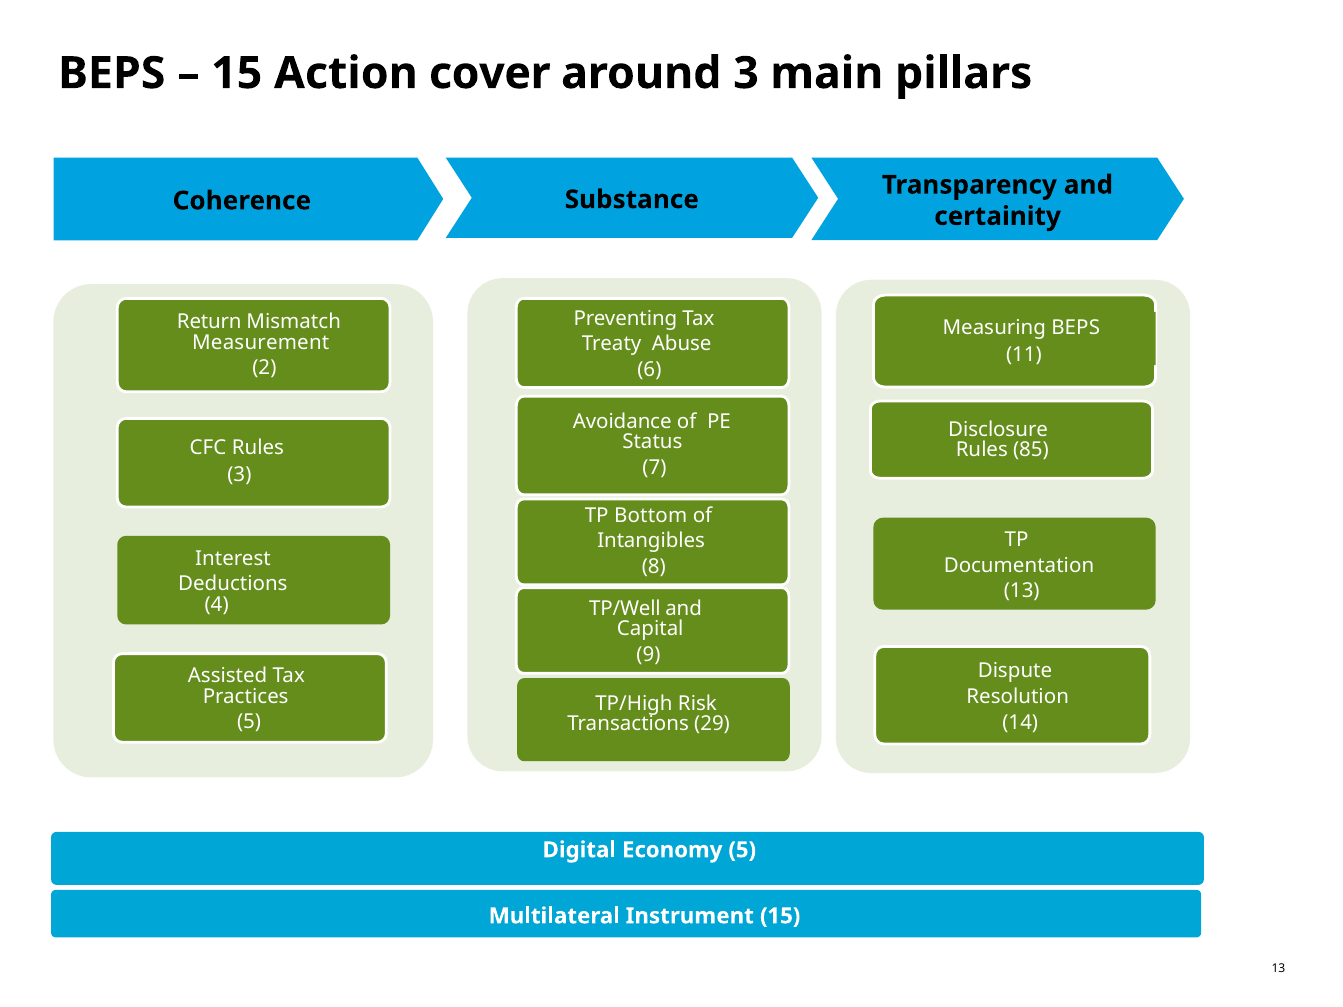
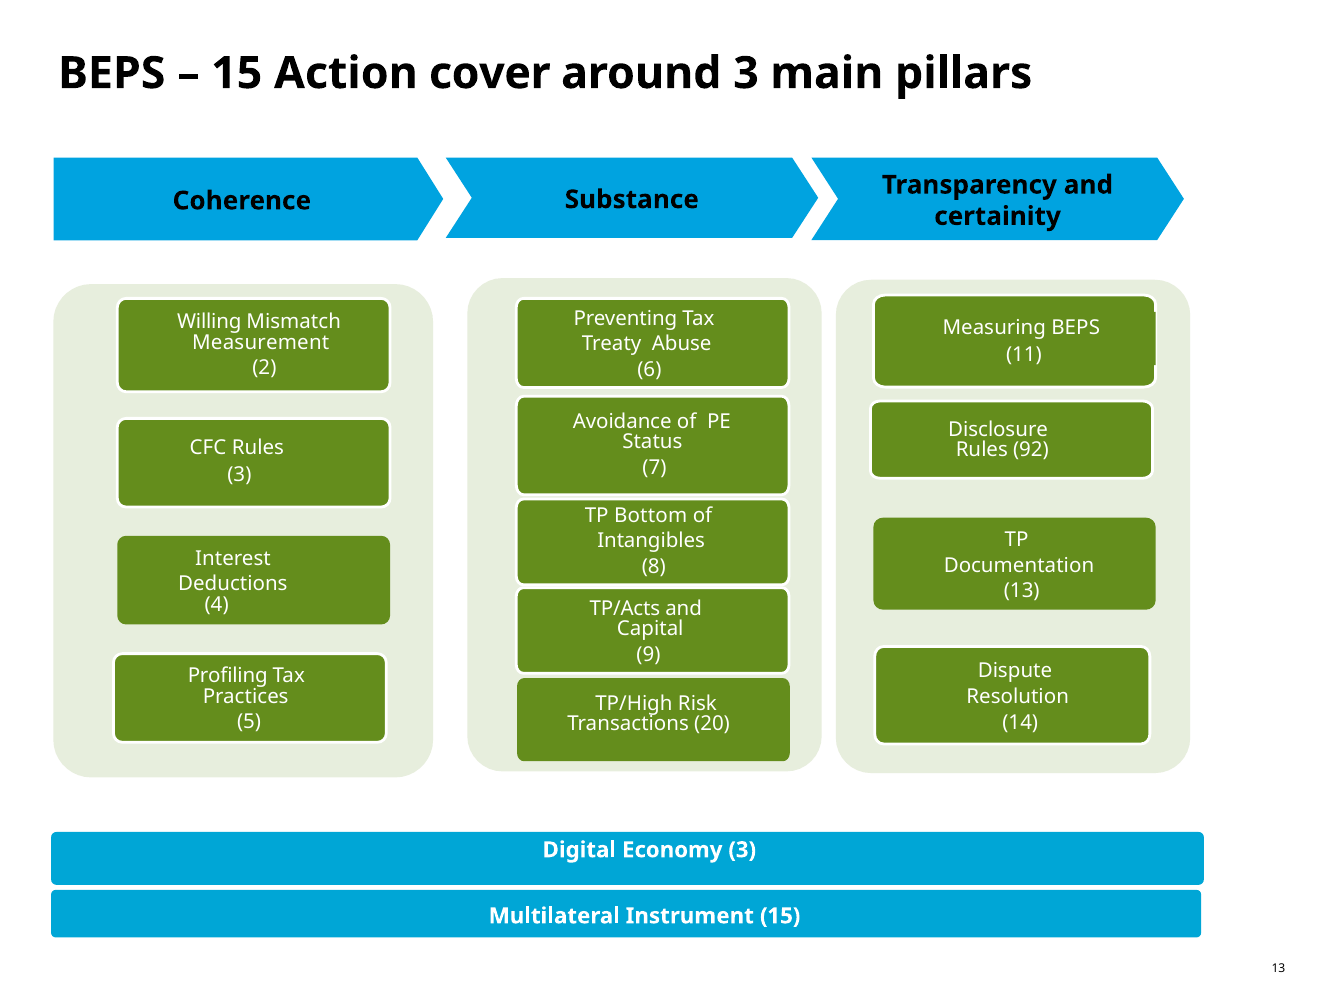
Return: Return -> Willing
85: 85 -> 92
TP/Well: TP/Well -> TP/Acts
Assisted: Assisted -> Profiling
29: 29 -> 20
Economy 5: 5 -> 3
